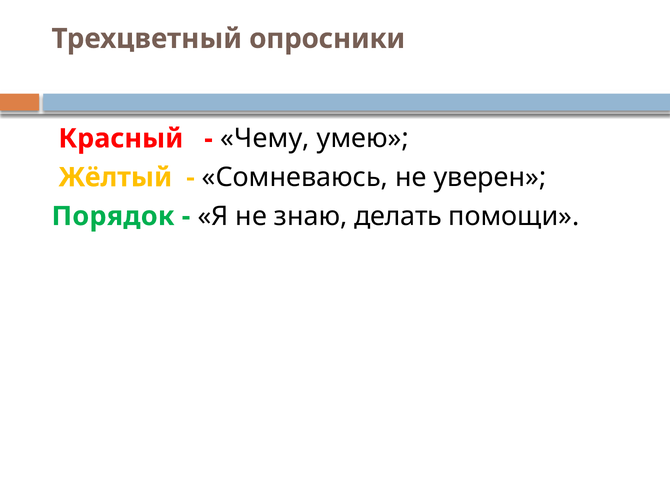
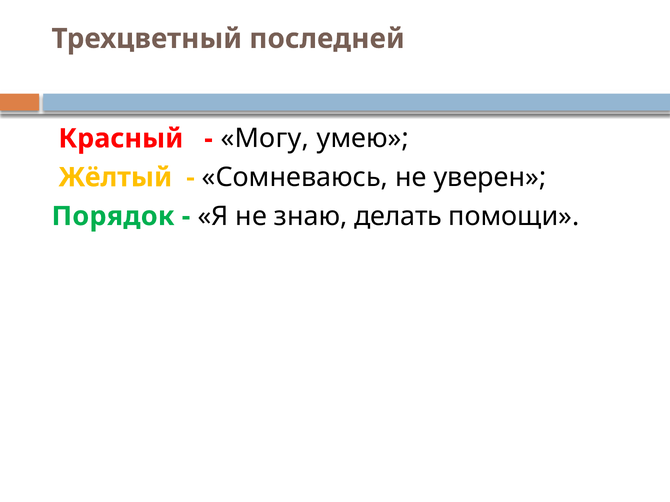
опросники: опросники -> последней
Чему: Чему -> Могу
